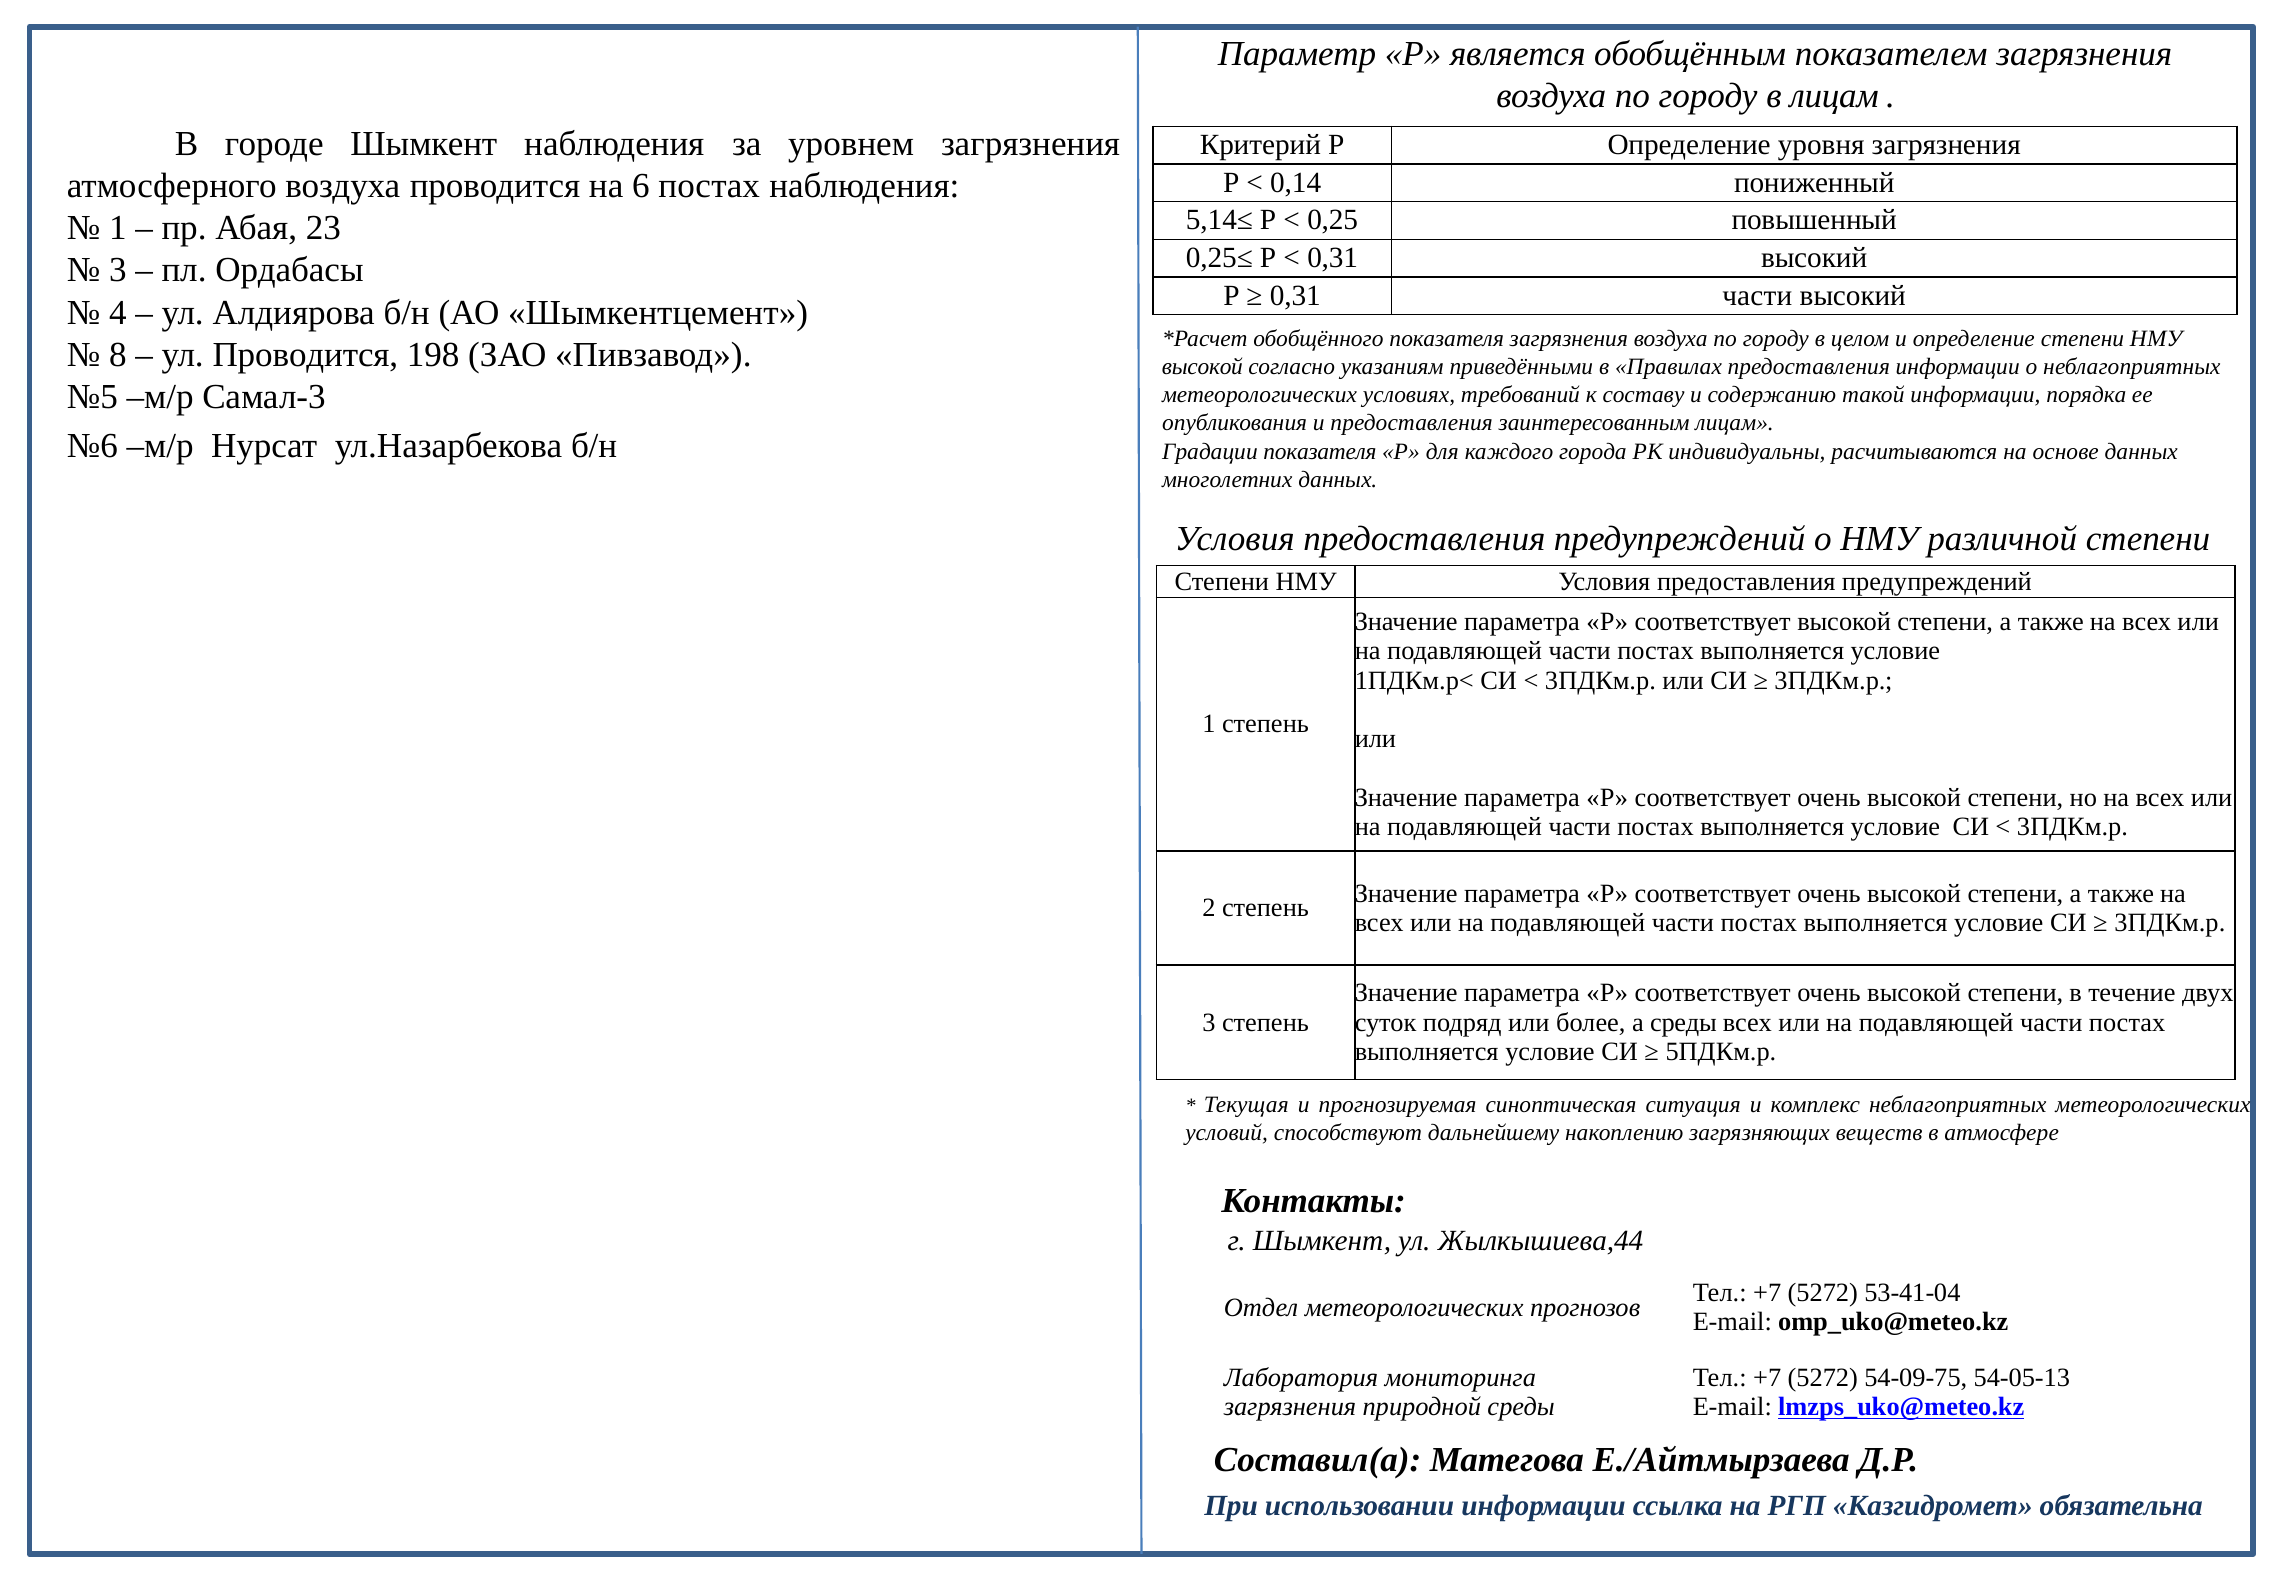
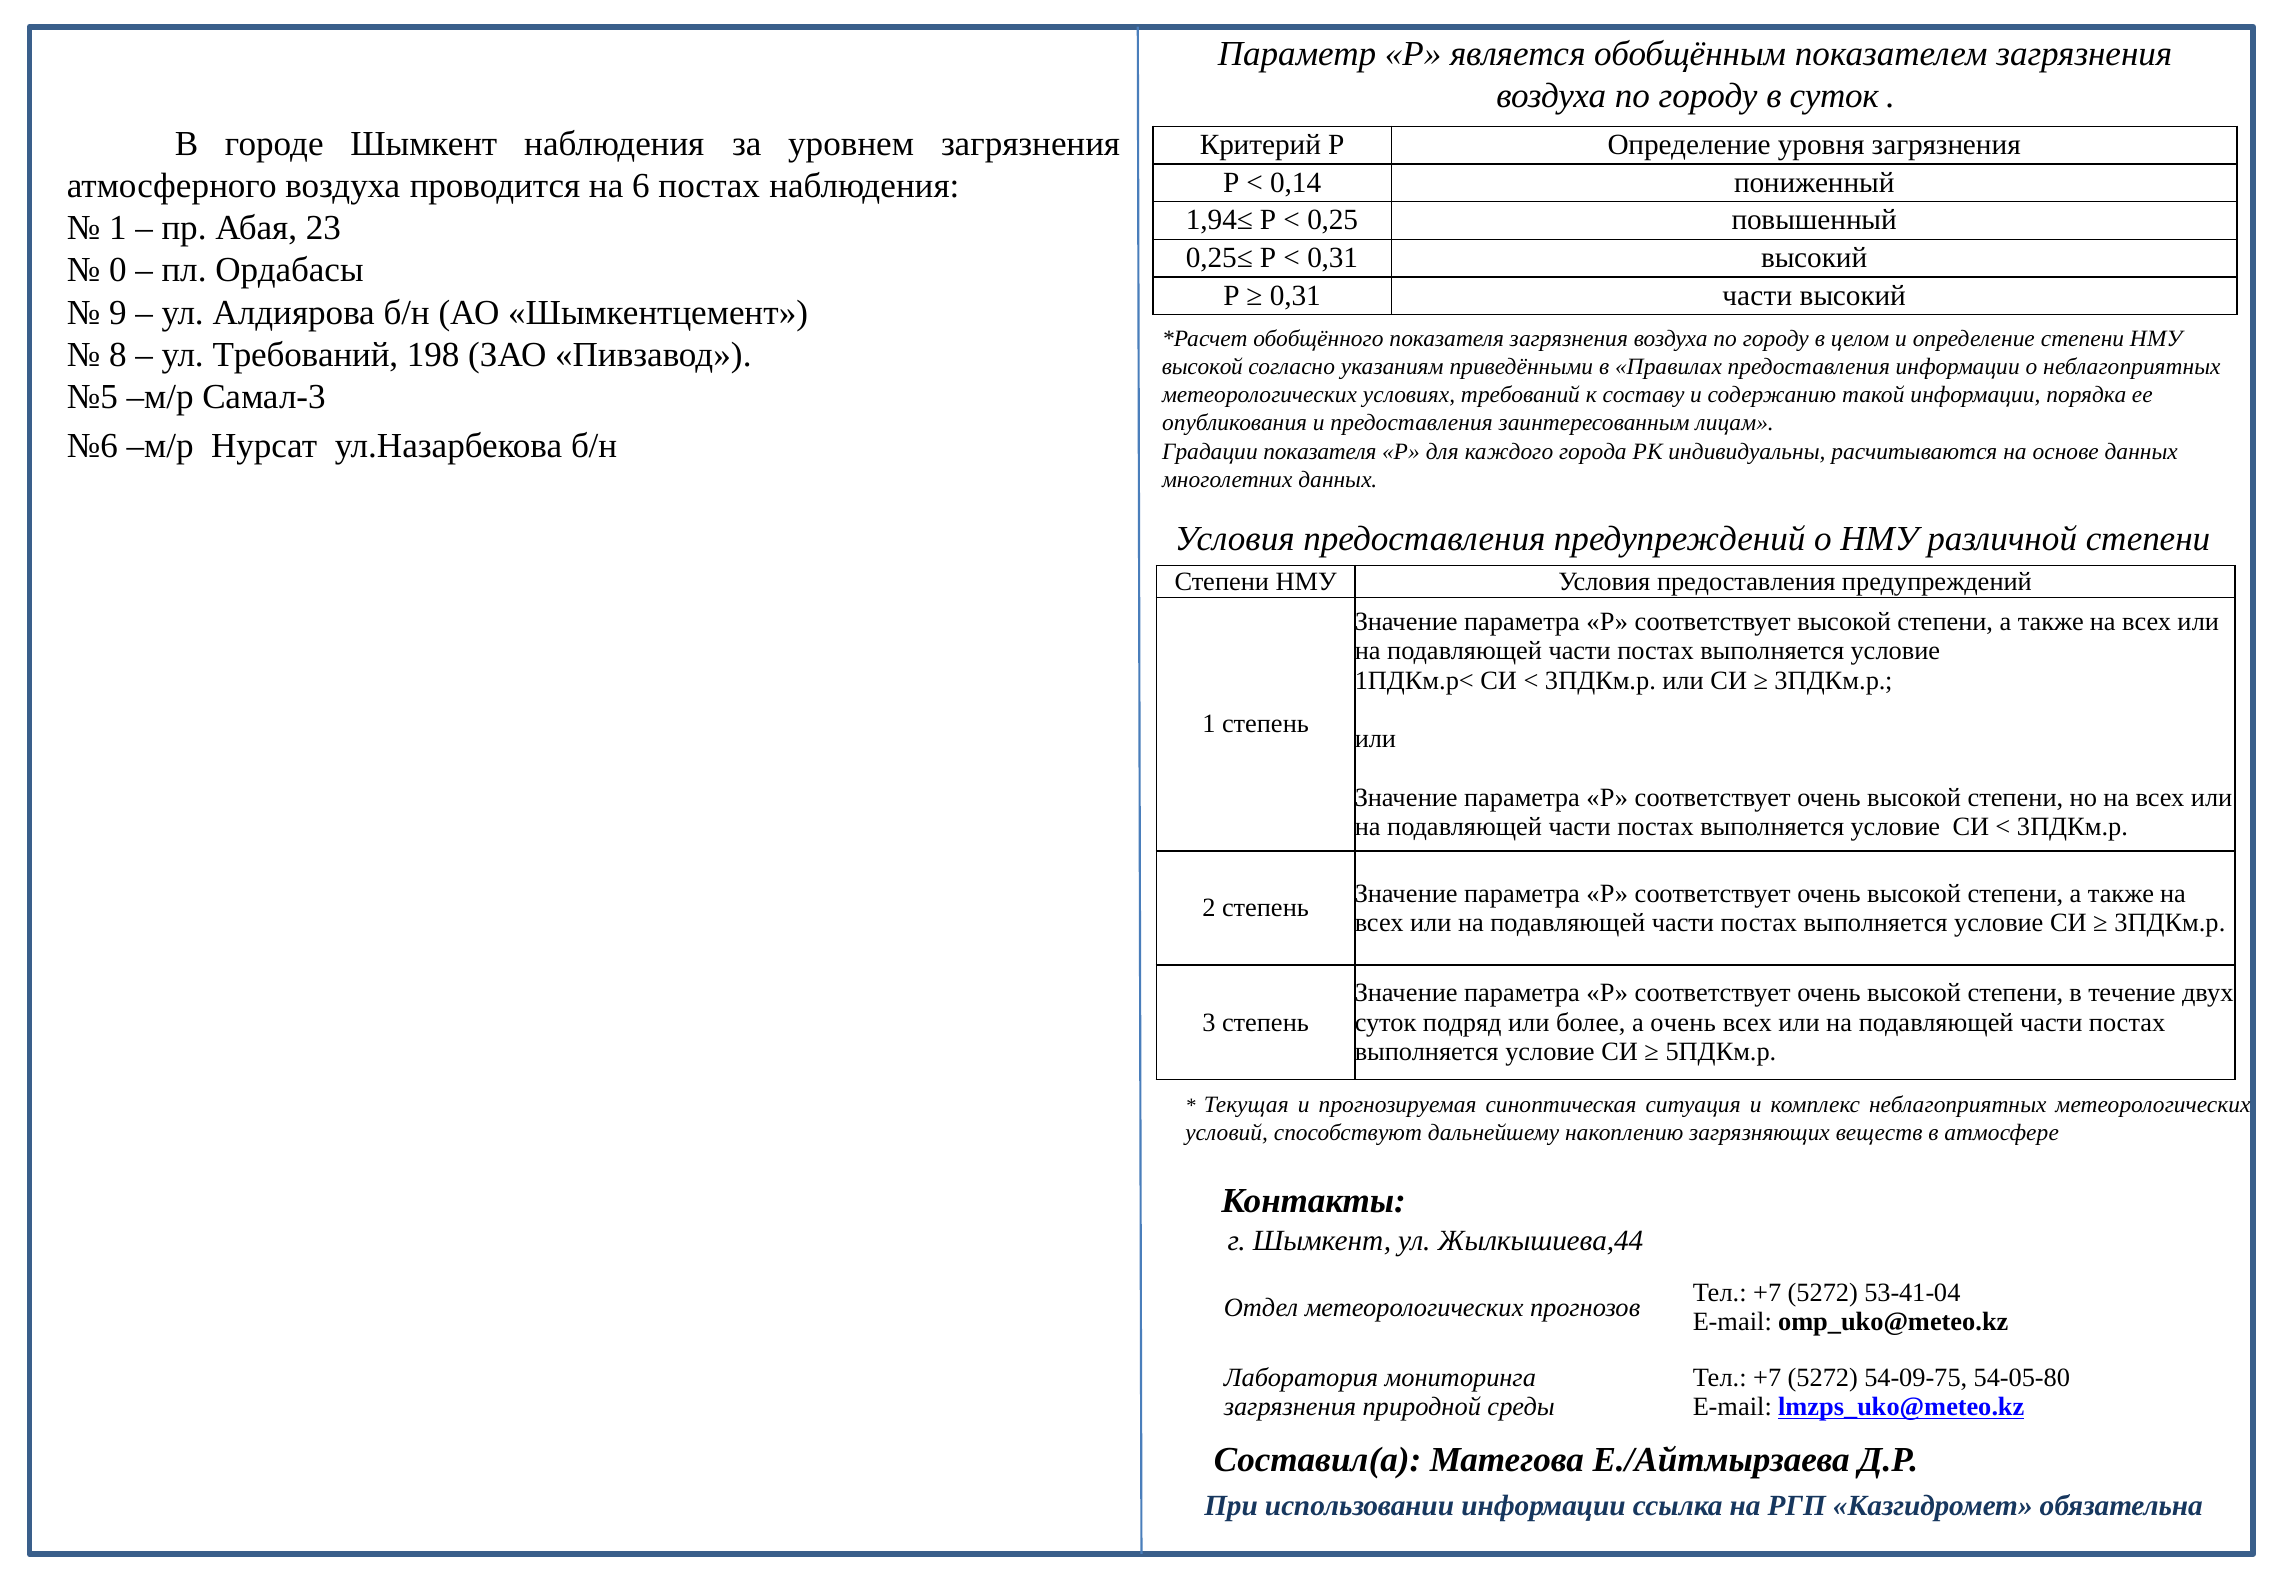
в лицам: лицам -> суток
5,14≤: 5,14≤ -> 1,94≤
3 at (118, 270): 3 -> 0
4: 4 -> 9
ул Проводится: Проводится -> Требований
а среды: среды -> очень
54-05-13: 54-05-13 -> 54-05-80
